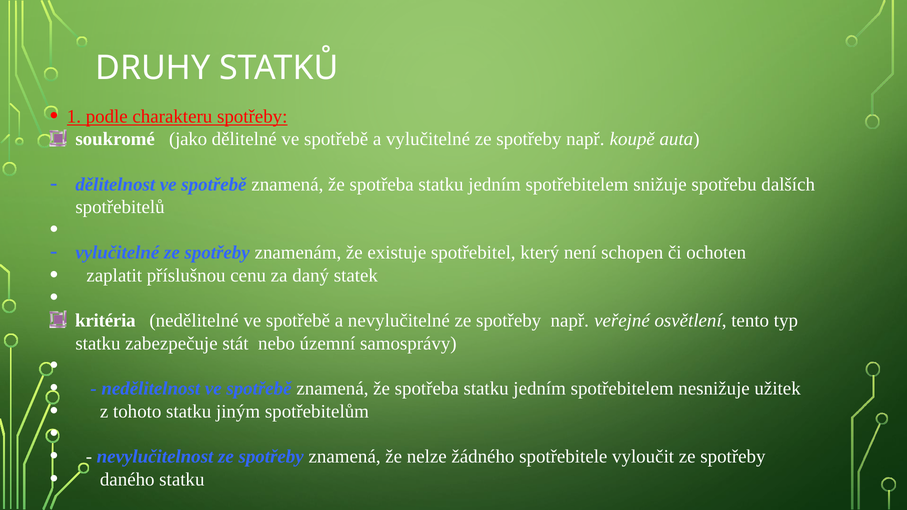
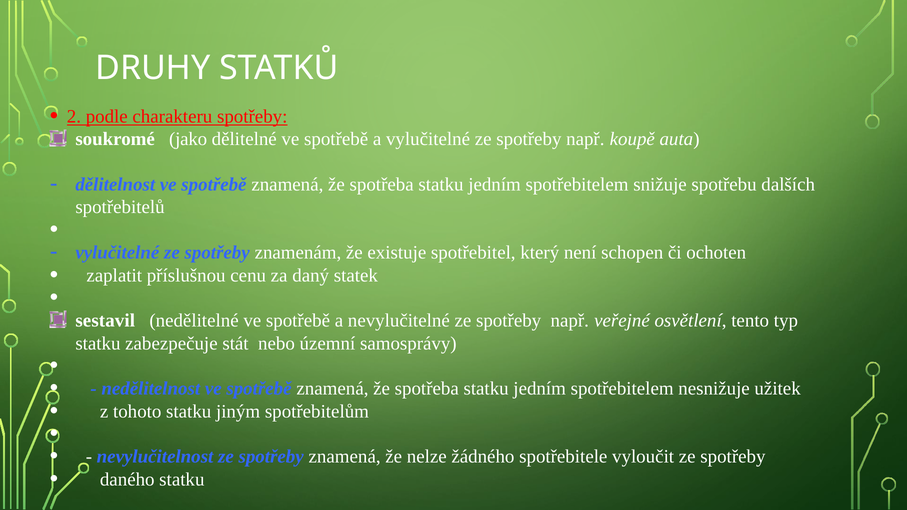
1: 1 -> 2
kritéria: kritéria -> sestavil
